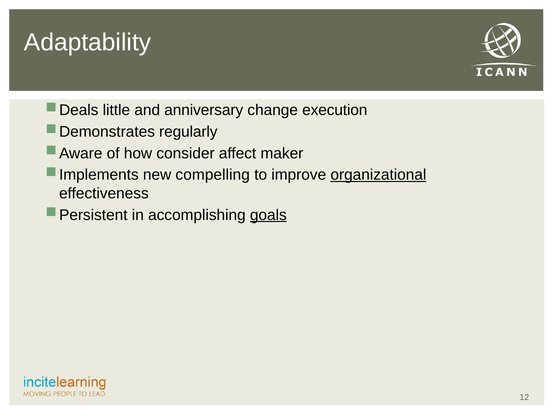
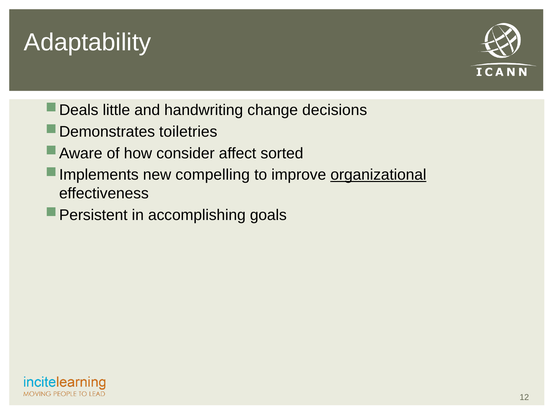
anniversary: anniversary -> handwriting
execution: execution -> decisions
regularly: regularly -> toiletries
maker: maker -> sorted
goals underline: present -> none
